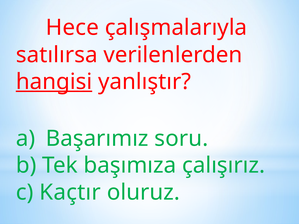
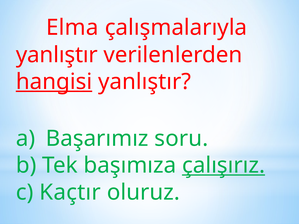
Hece: Hece -> Elma
satılırsa at (57, 55): satılırsa -> yanlıştır
çalışırız underline: none -> present
